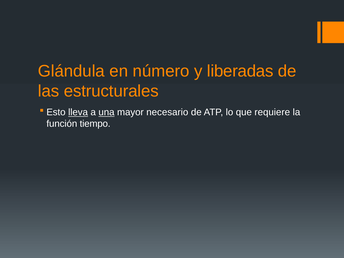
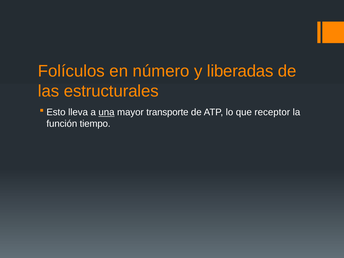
Glándula: Glándula -> Folículos
lleva underline: present -> none
necesario: necesario -> transporte
requiere: requiere -> receptor
